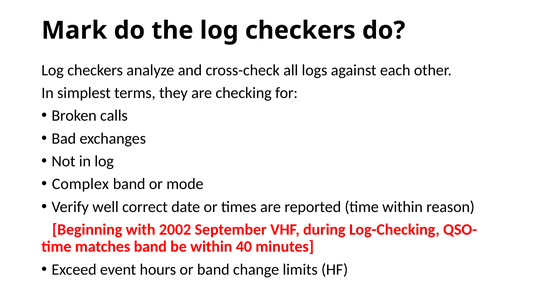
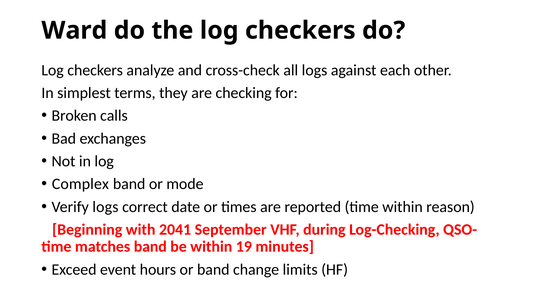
Mark: Mark -> Ward
Verify well: well -> logs
2002: 2002 -> 2041
40: 40 -> 19
